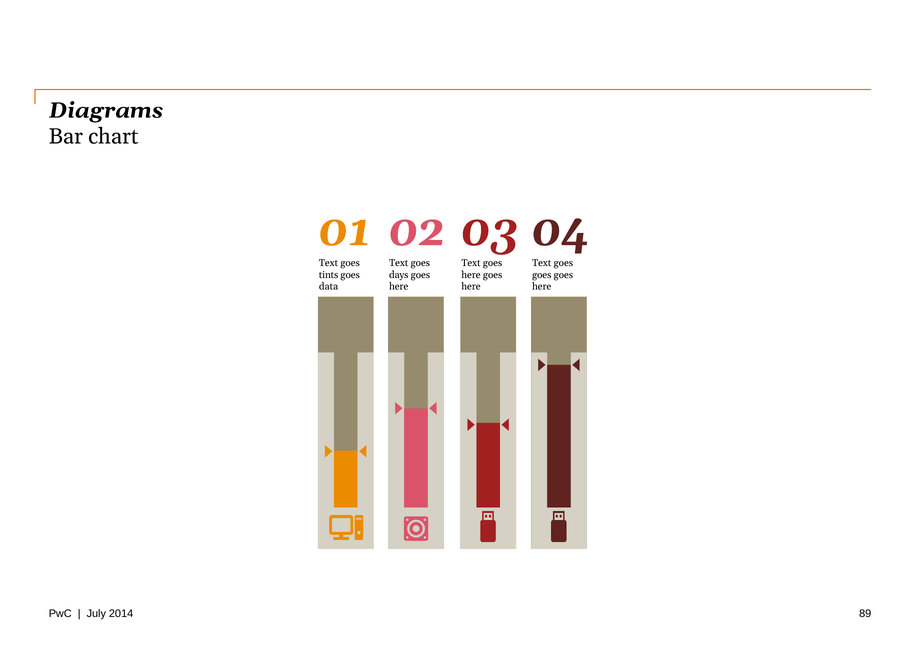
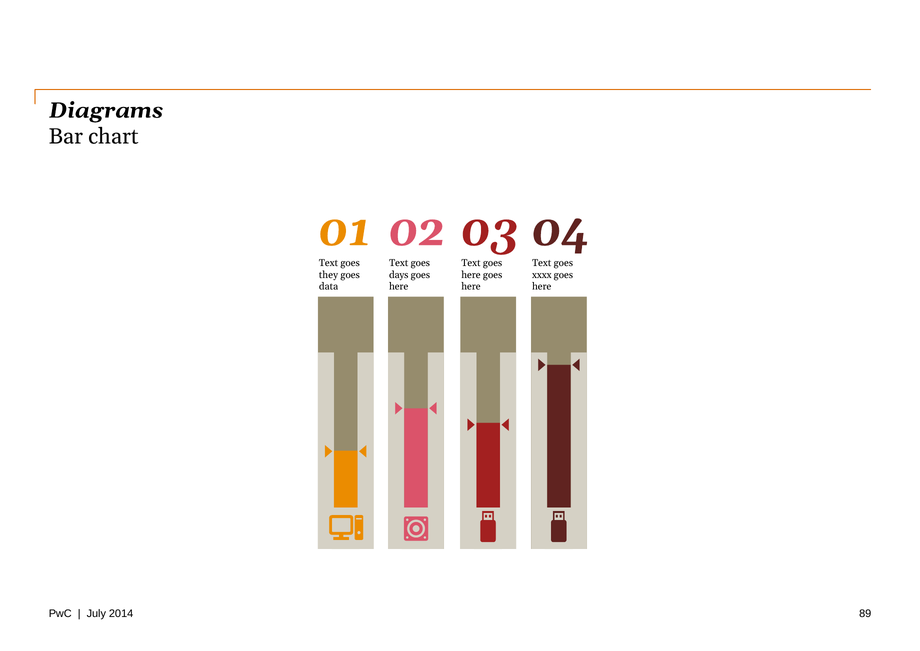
tints: tints -> they
goes at (542, 275): goes -> xxxx
